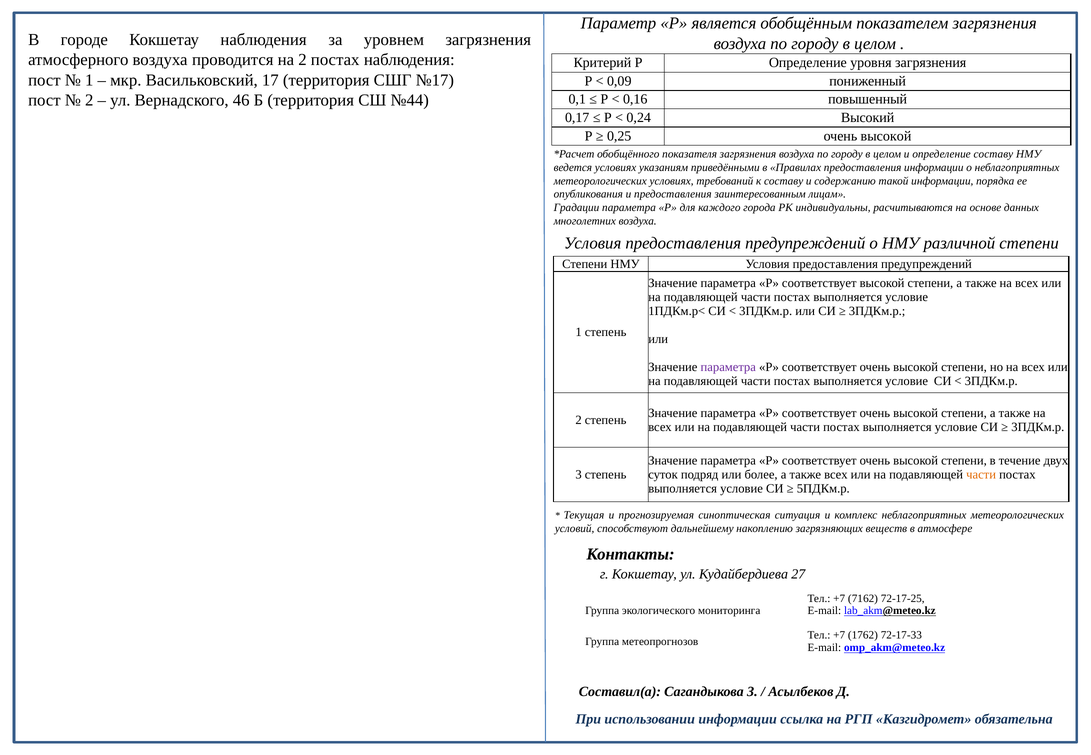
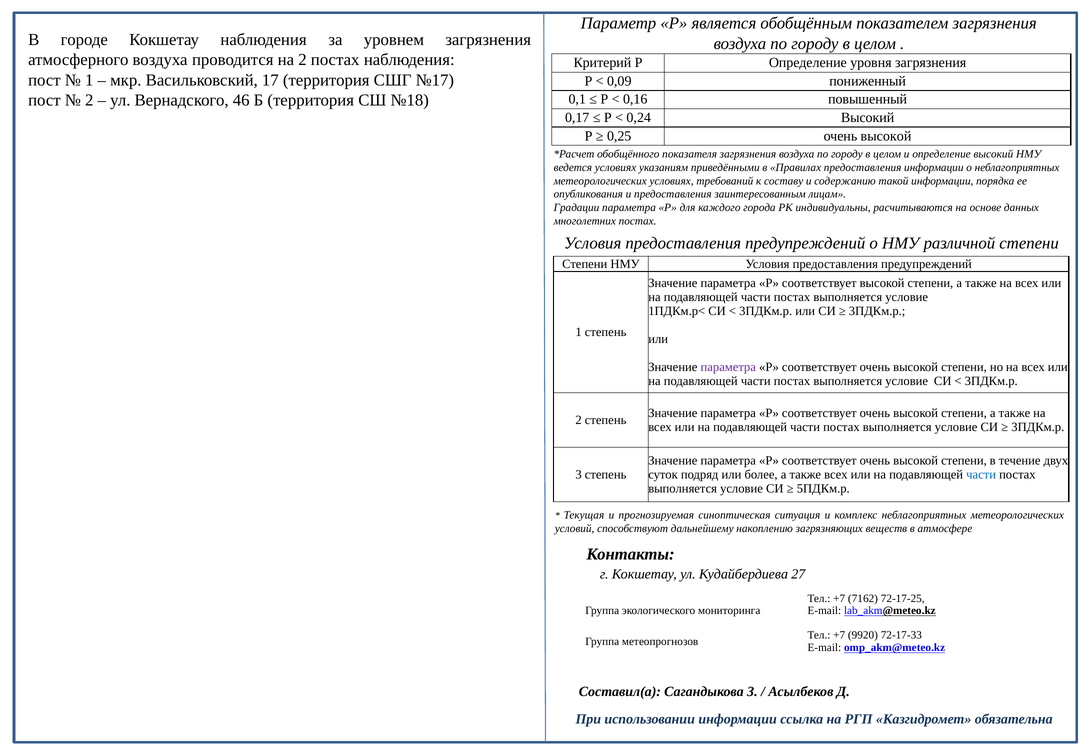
№44: №44 -> №18
определение составу: составу -> высокий
многолетних воздуха: воздуха -> постах
части at (981, 475) colour: orange -> blue
1762: 1762 -> 9920
